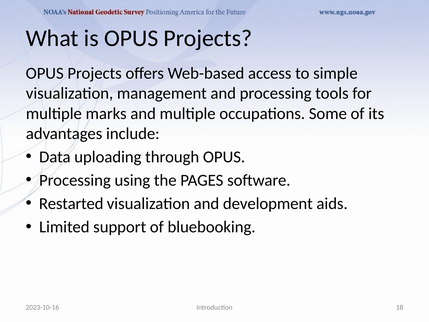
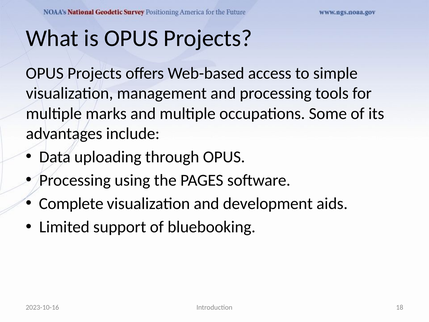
Restarted: Restarted -> Complete
